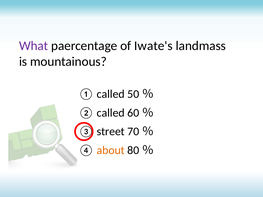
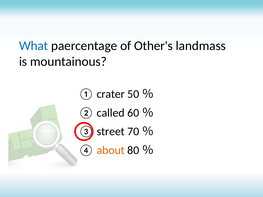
What colour: purple -> blue
Iwate's: Iwate's -> Other's
① called: called -> crater
